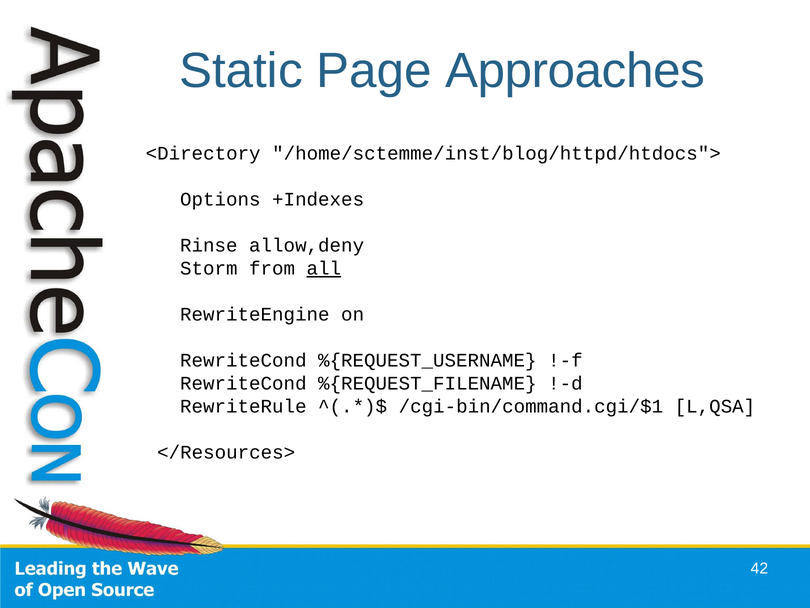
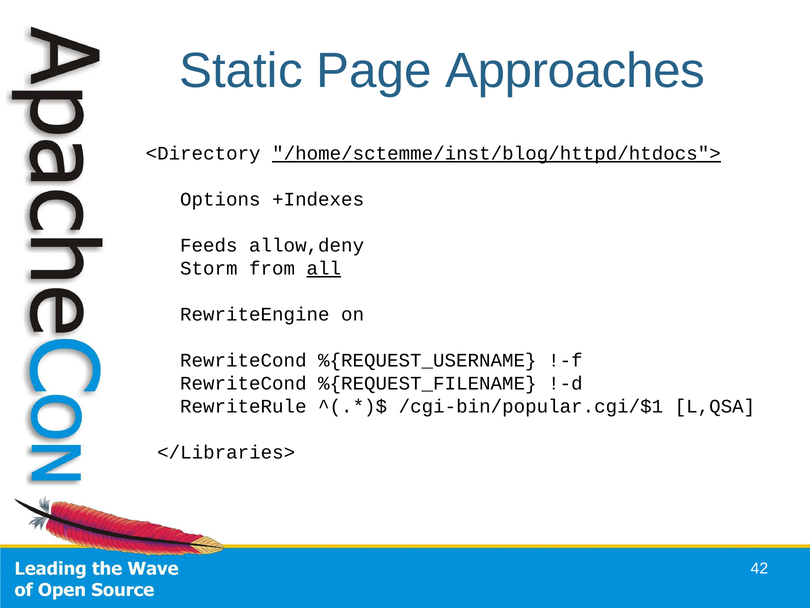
/home/sctemme/inst/blog/httpd/htdocs"> underline: none -> present
Rinse: Rinse -> Feeds
/cgi-bin/command.cgi/$1: /cgi-bin/command.cgi/$1 -> /cgi-bin/popular.cgi/$1
</Resources>: </Resources> -> </Libraries>
